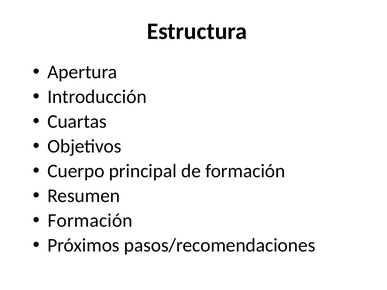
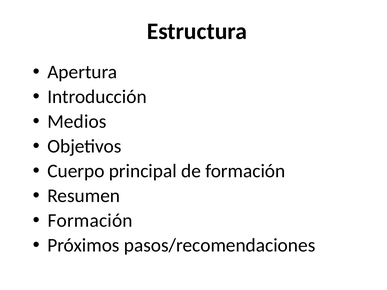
Cuartas: Cuartas -> Medios
